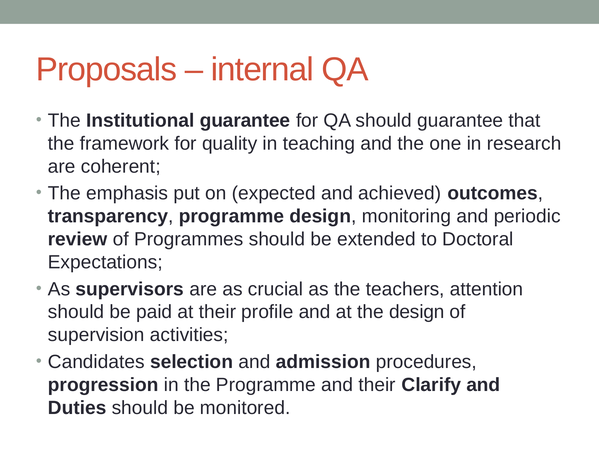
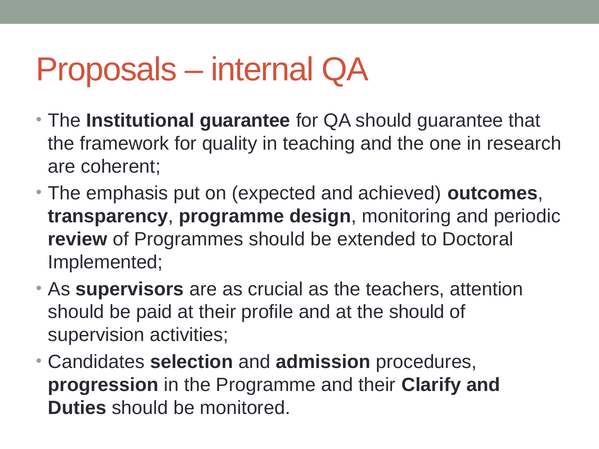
Expectations: Expectations -> Implemented
the design: design -> should
